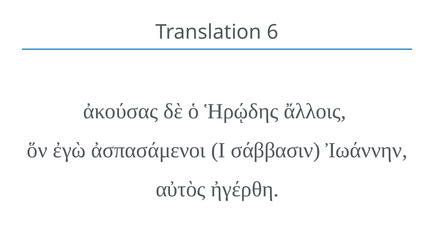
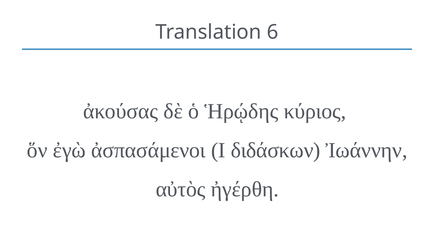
ἄλλοις: ἄλλοις -> κύριος
σάββασιν: σάββασιν -> διδάσκων
